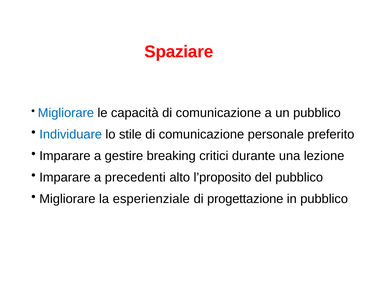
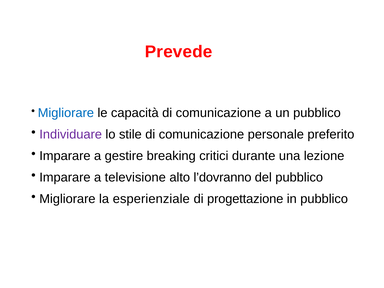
Spaziare: Spaziare -> Prevede
Individuare colour: blue -> purple
precedenti: precedenti -> televisione
l’proposito: l’proposito -> l’dovranno
